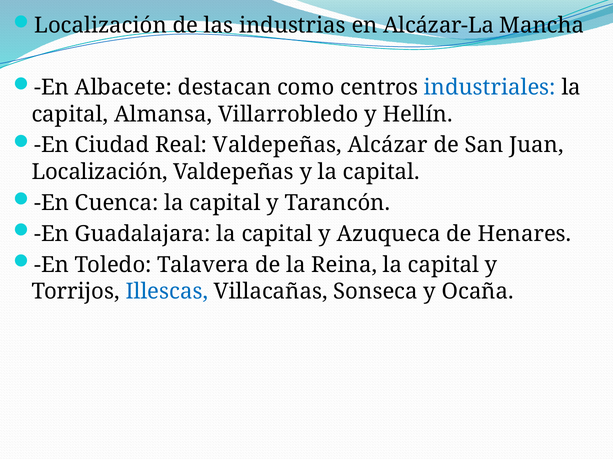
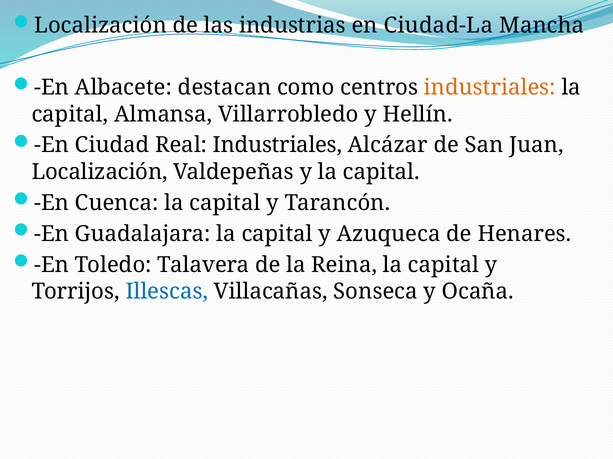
Alcázar-La: Alcázar-La -> Ciudad-La
industriales at (490, 88) colour: blue -> orange
Real Valdepeñas: Valdepeñas -> Industriales
